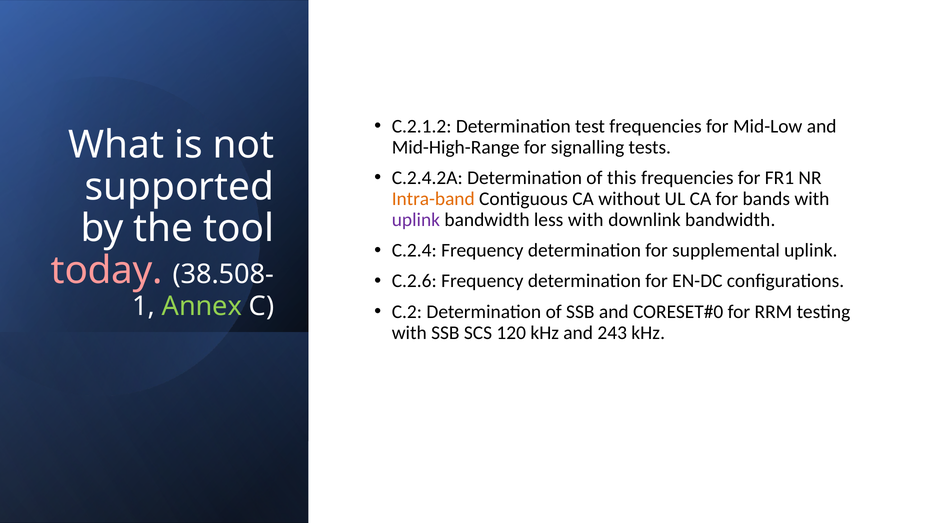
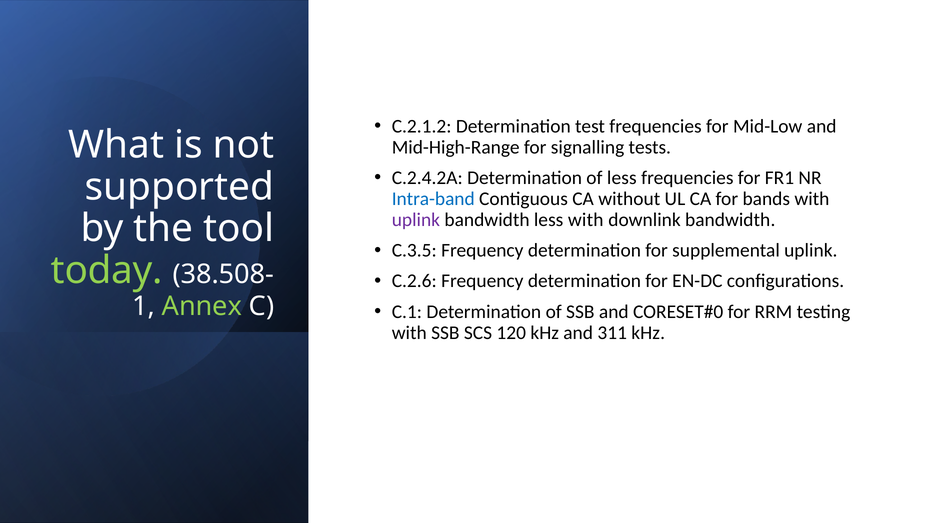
of this: this -> less
Intra-band colour: orange -> blue
C.2.4: C.2.4 -> C.3.5
today colour: pink -> light green
C.2: C.2 -> C.1
243: 243 -> 311
